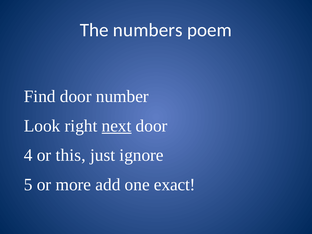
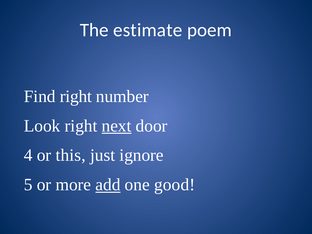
numbers: numbers -> estimate
Find door: door -> right
add underline: none -> present
exact: exact -> good
